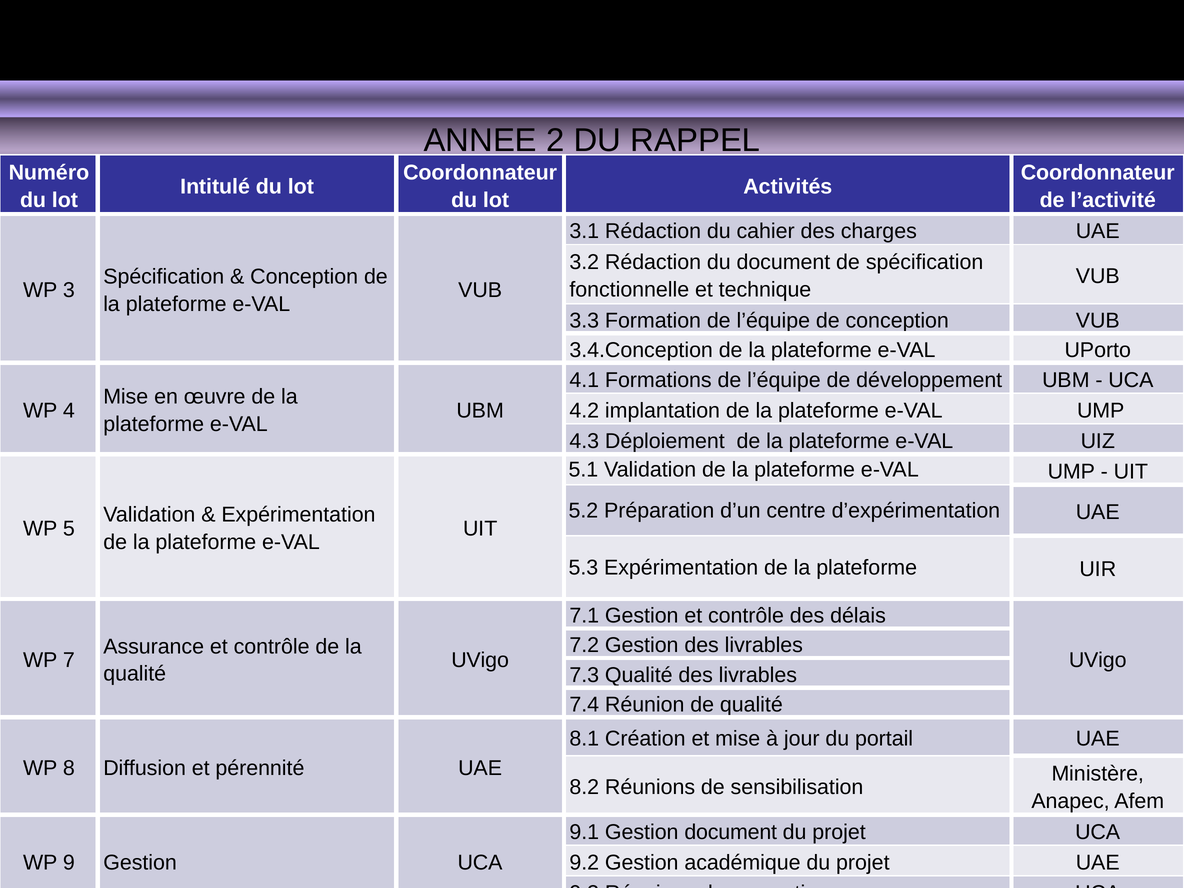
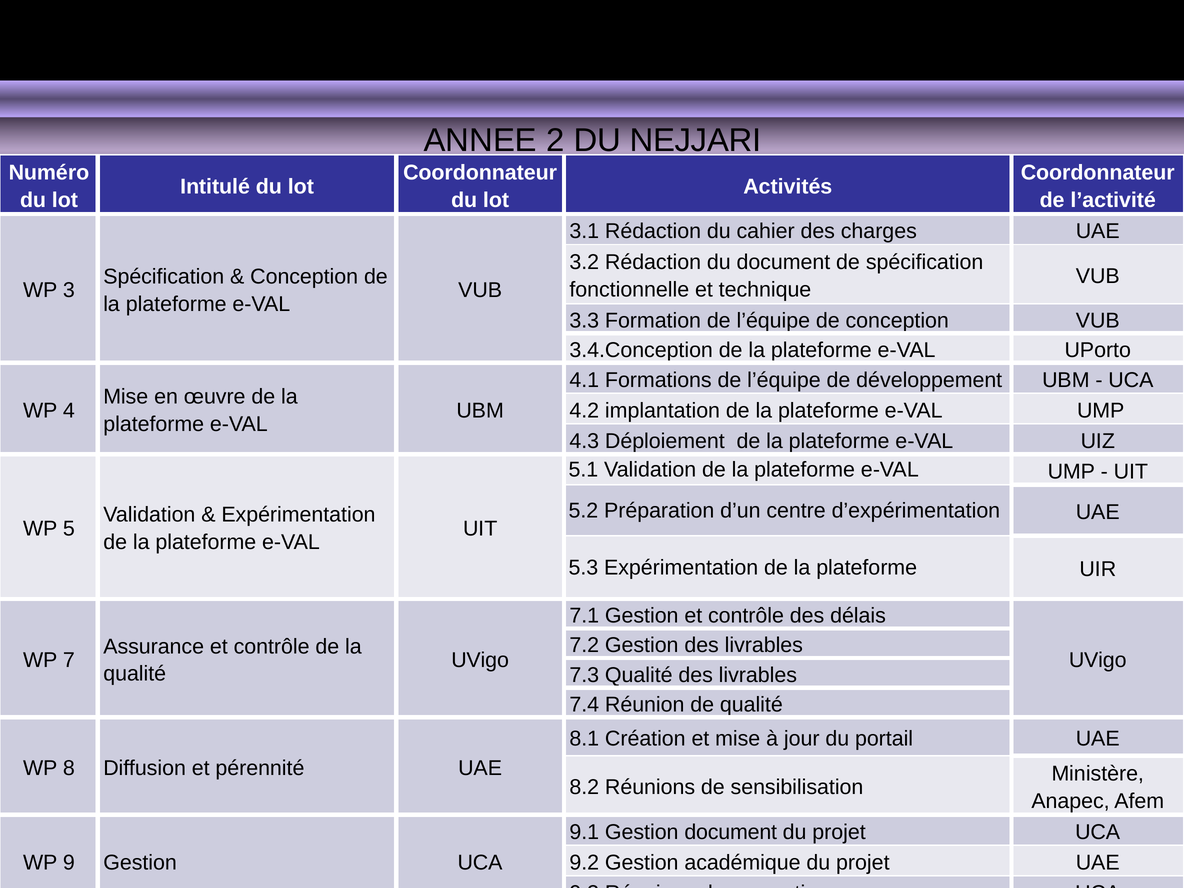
RAPPEL: RAPPEL -> NEJJARI
